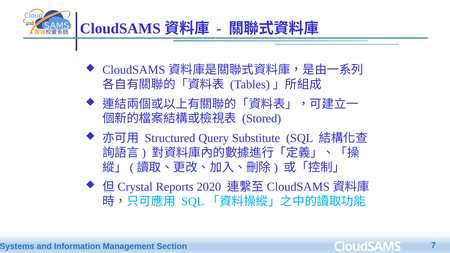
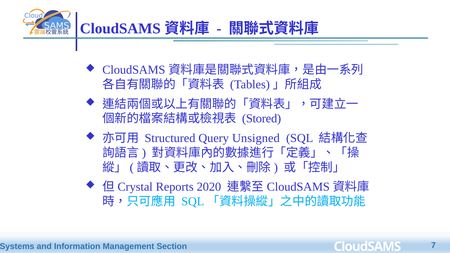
Substitute: Substitute -> Unsigned
